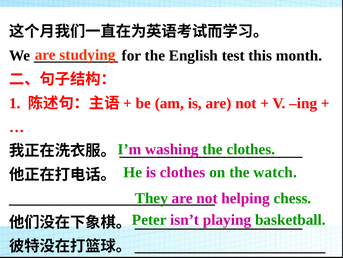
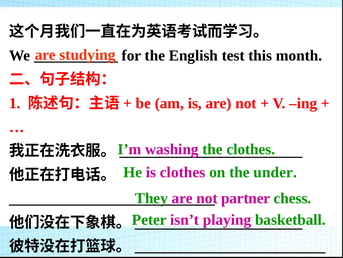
watch: watch -> under
helping: helping -> partner
